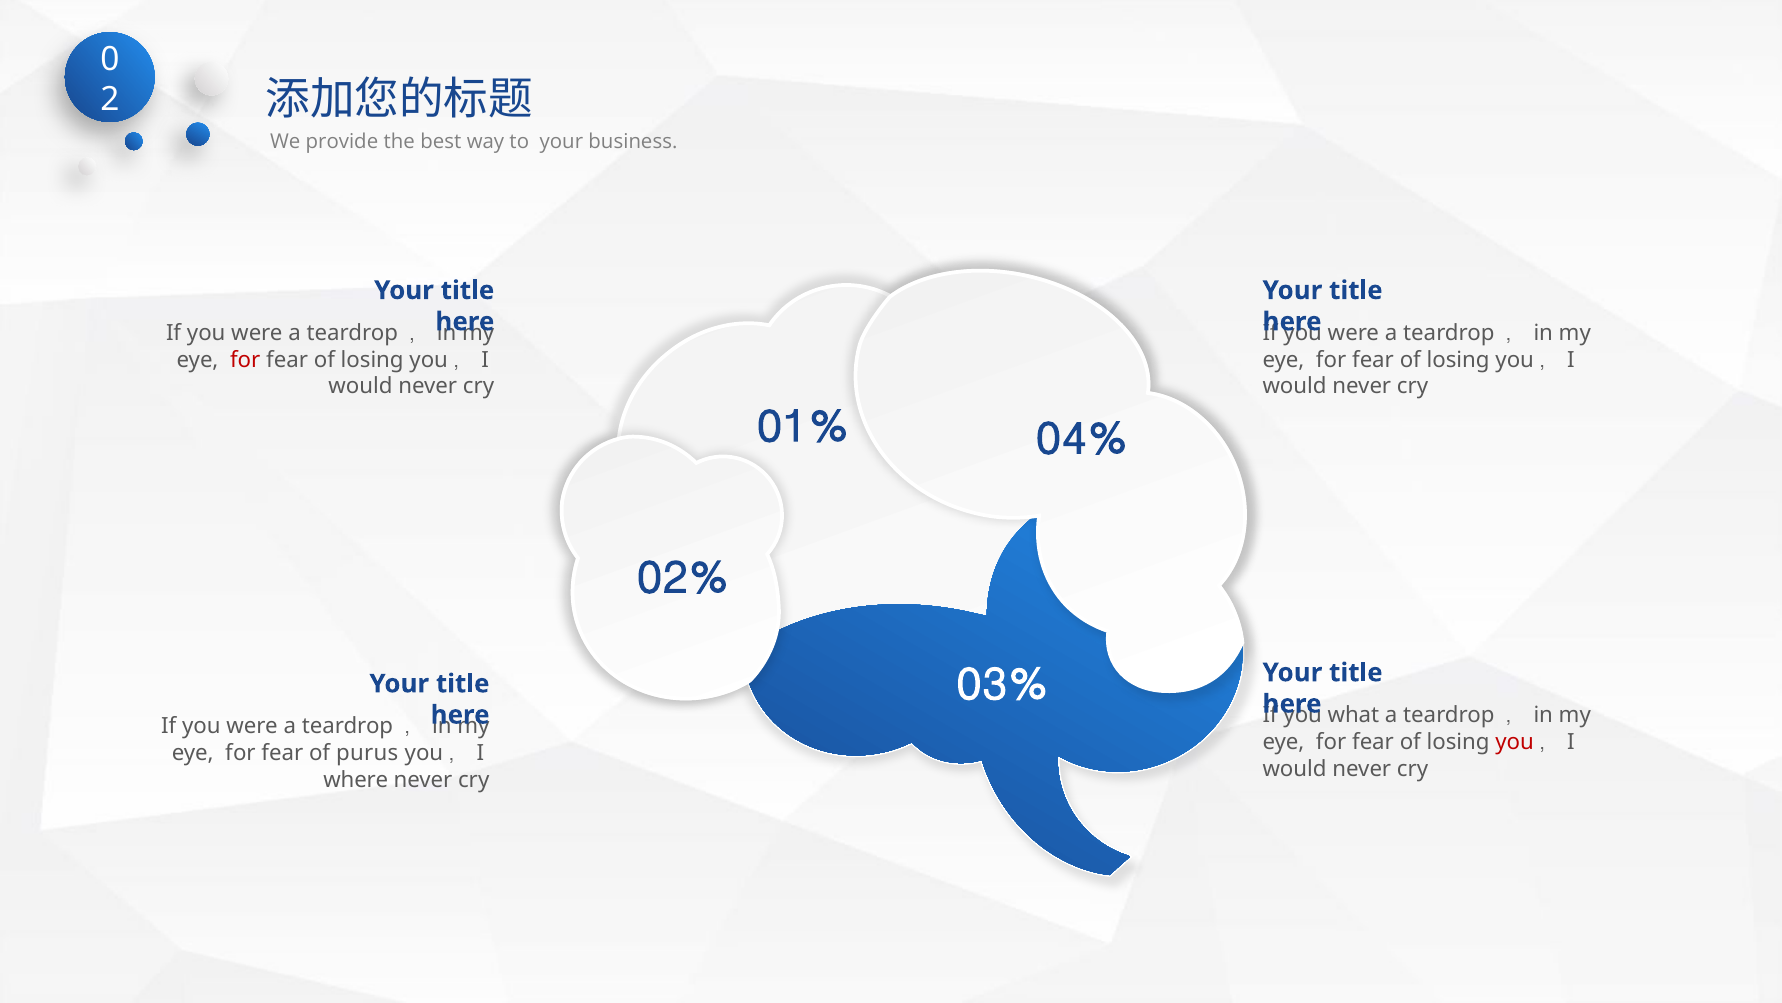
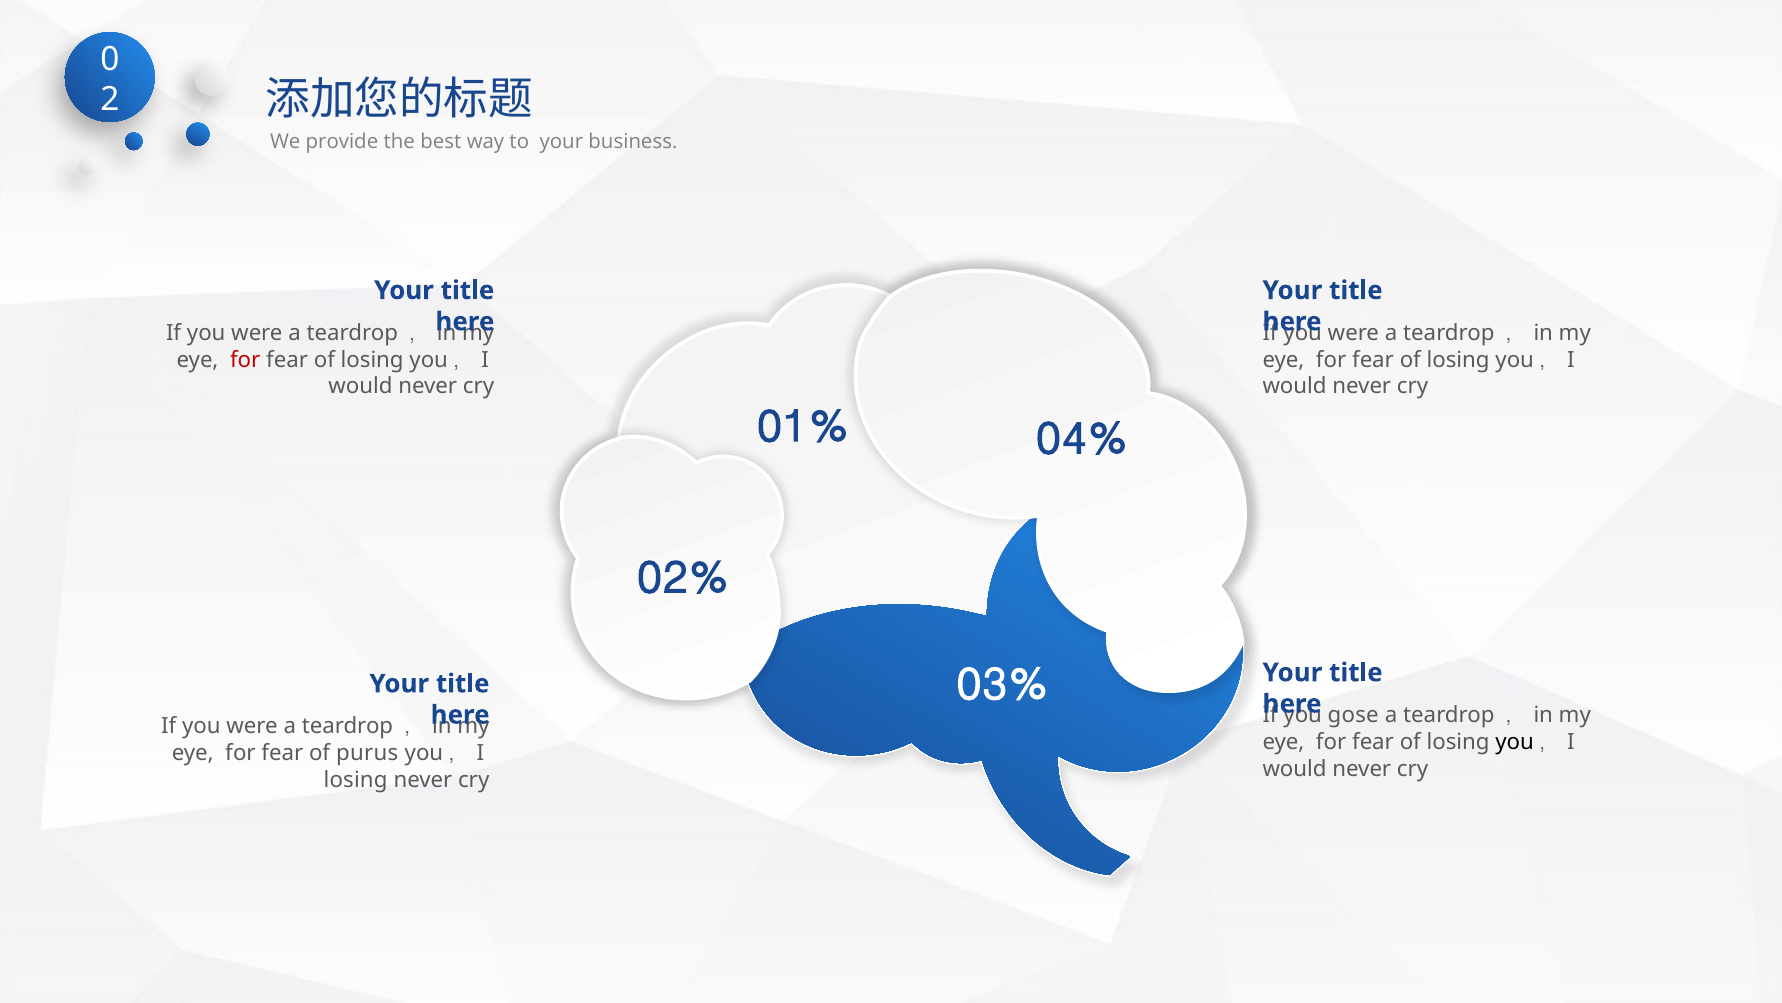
what: what -> gose
you at (1515, 742) colour: red -> black
where at (356, 779): where -> losing
